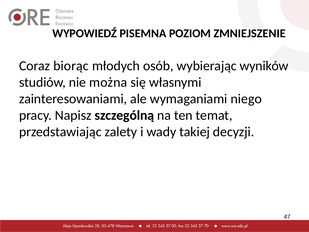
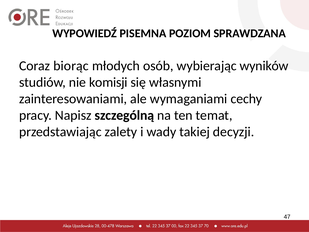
ZMNIEJSZENIE: ZMNIEJSZENIE -> SPRAWDZANA
można: można -> komisji
niego: niego -> cechy
